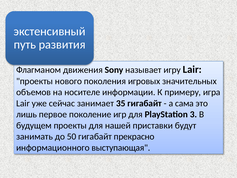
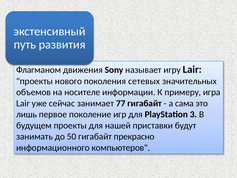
игровых: игровых -> сетевых
35: 35 -> 77
выступающая: выступающая -> компьютеров
